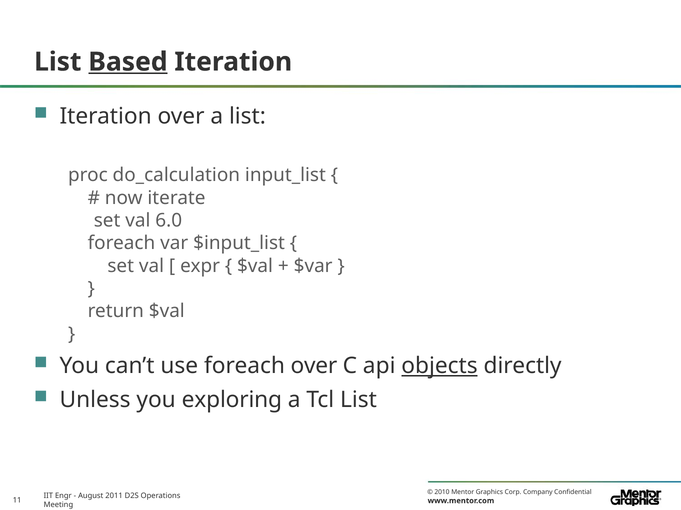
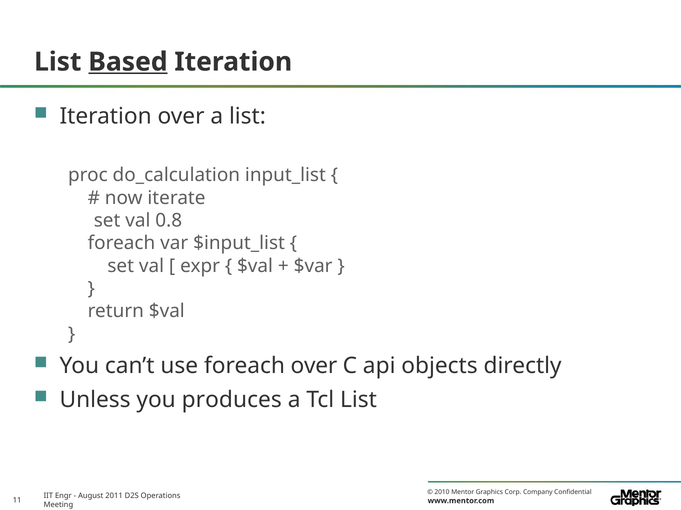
6.0: 6.0 -> 0.8
objects underline: present -> none
exploring: exploring -> produces
